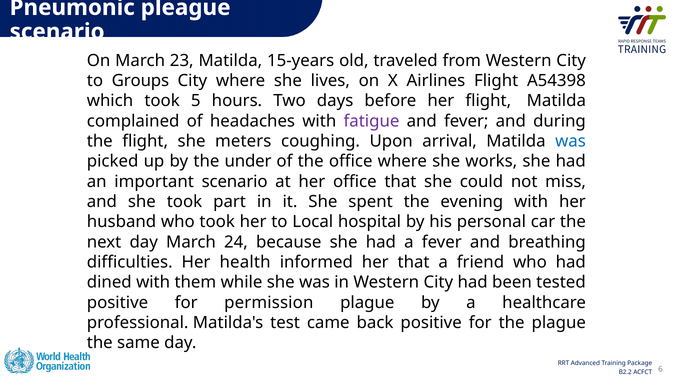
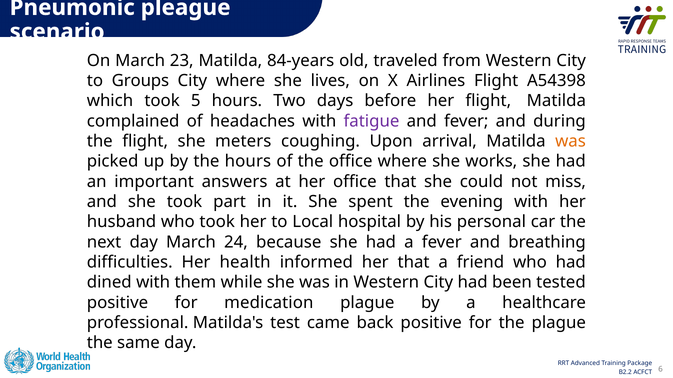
15-years: 15-years -> 84-years
was at (570, 141) colour: blue -> orange
the under: under -> hours
important scenario: scenario -> answers
permission: permission -> medication
